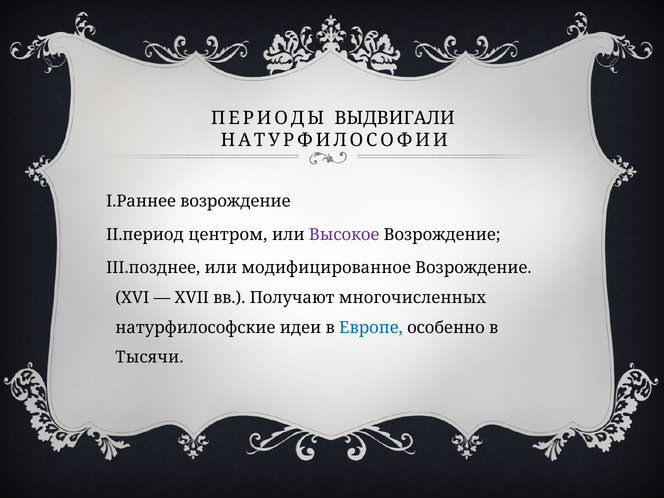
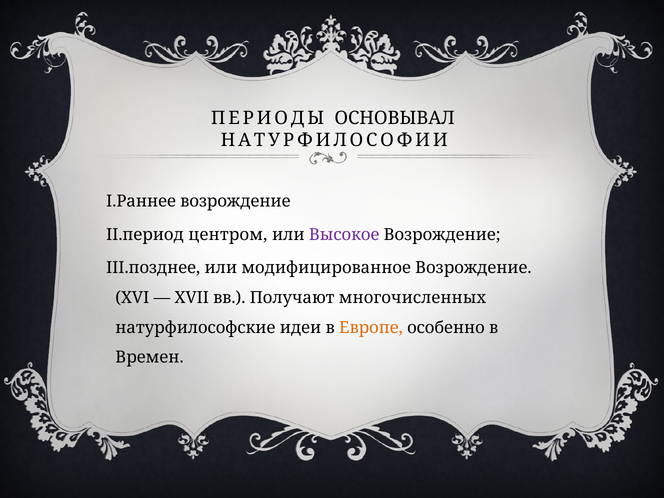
ВЫДВИГАЛИ: ВЫДВИГАЛИ -> ОСНОВЫВАЛ
Европе colour: blue -> orange
Тысячи: Тысячи -> Времен
